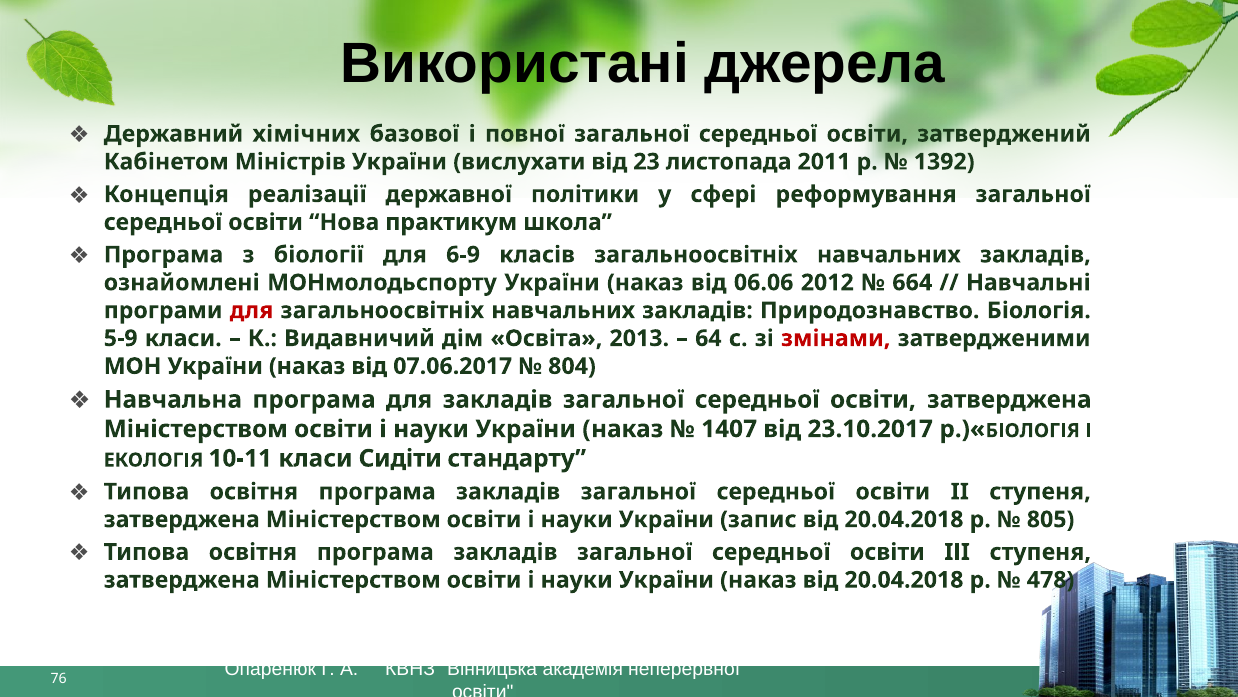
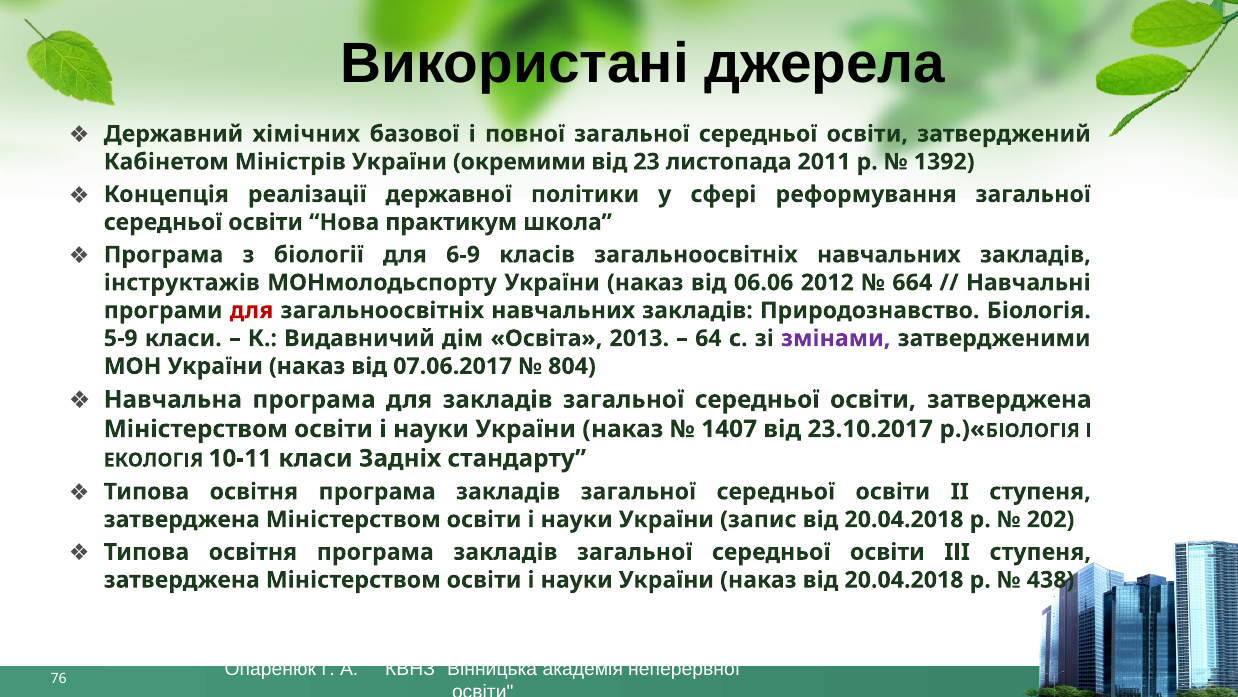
вислухати: вислухати -> окремими
ознайомлені: ознайомлені -> інструктажів
змінами colour: red -> purple
Сидіти: Сидіти -> Задніх
805: 805 -> 202
478: 478 -> 438
